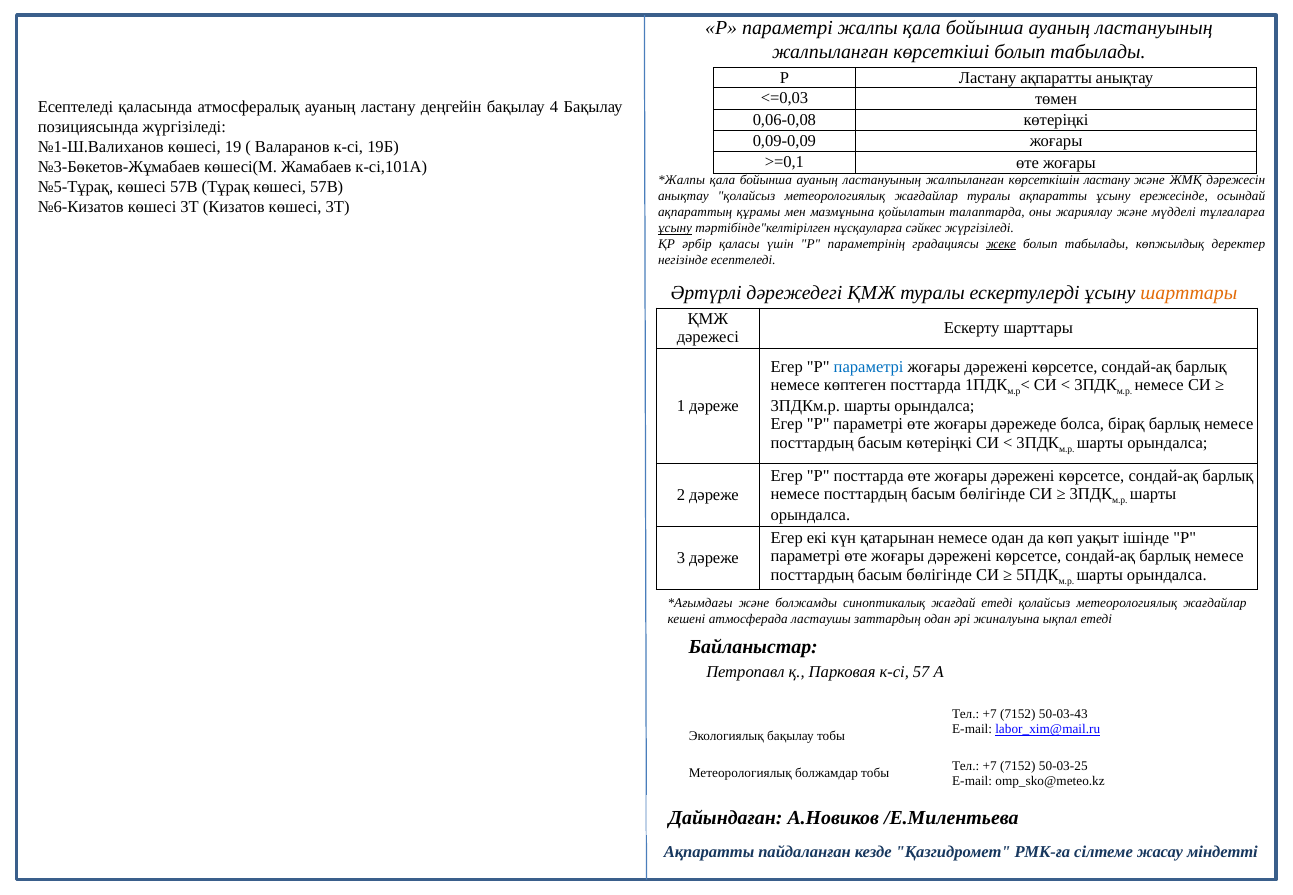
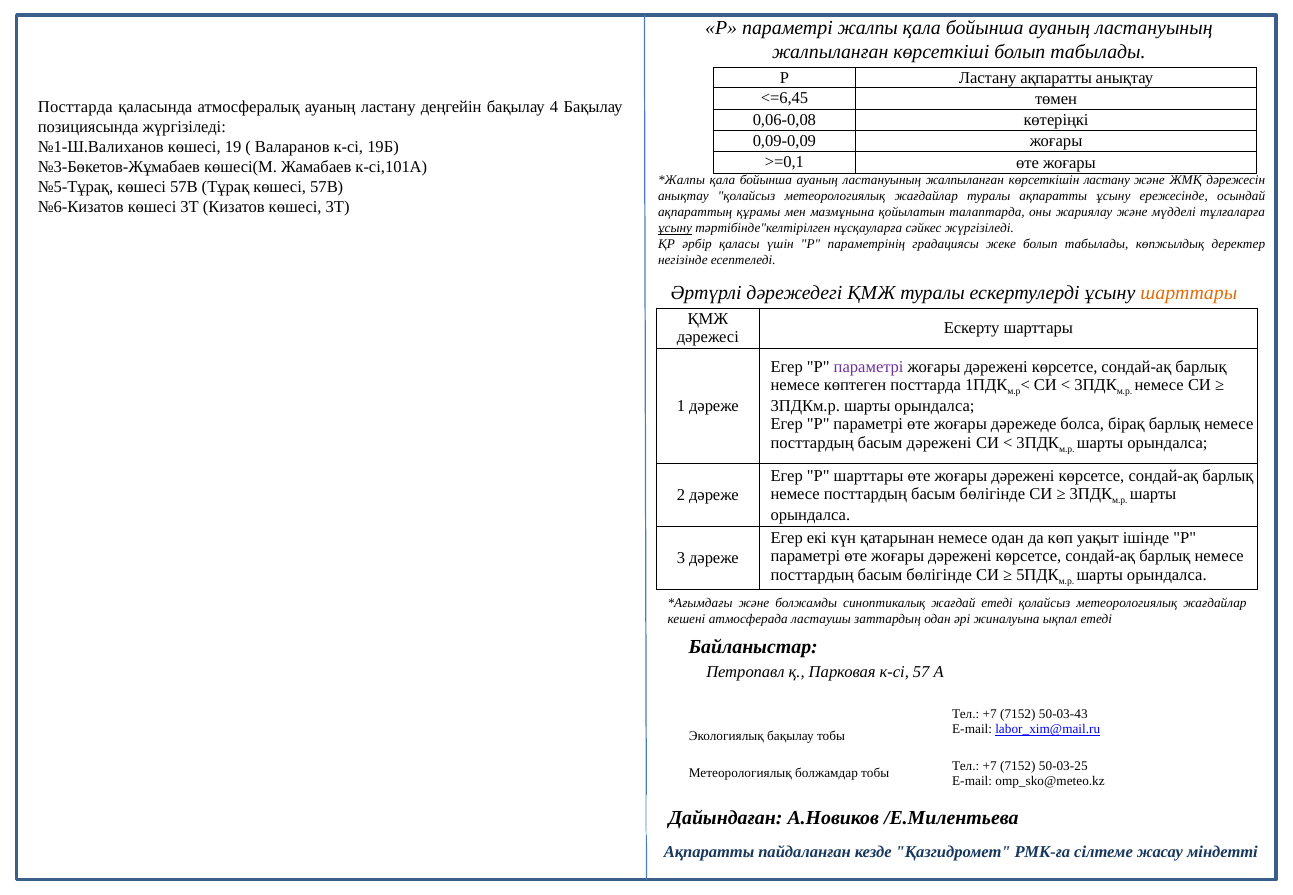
<=0,03: <=0,03 -> <=6,45
Есептеледі at (76, 107): Есептеледі -> Посттарда
жеке underline: present -> none
параметрі at (869, 367) colour: blue -> purple
басым көтеріңкі: көтеріңкі -> дәрежені
Р посттарда: посттарда -> шарттары
